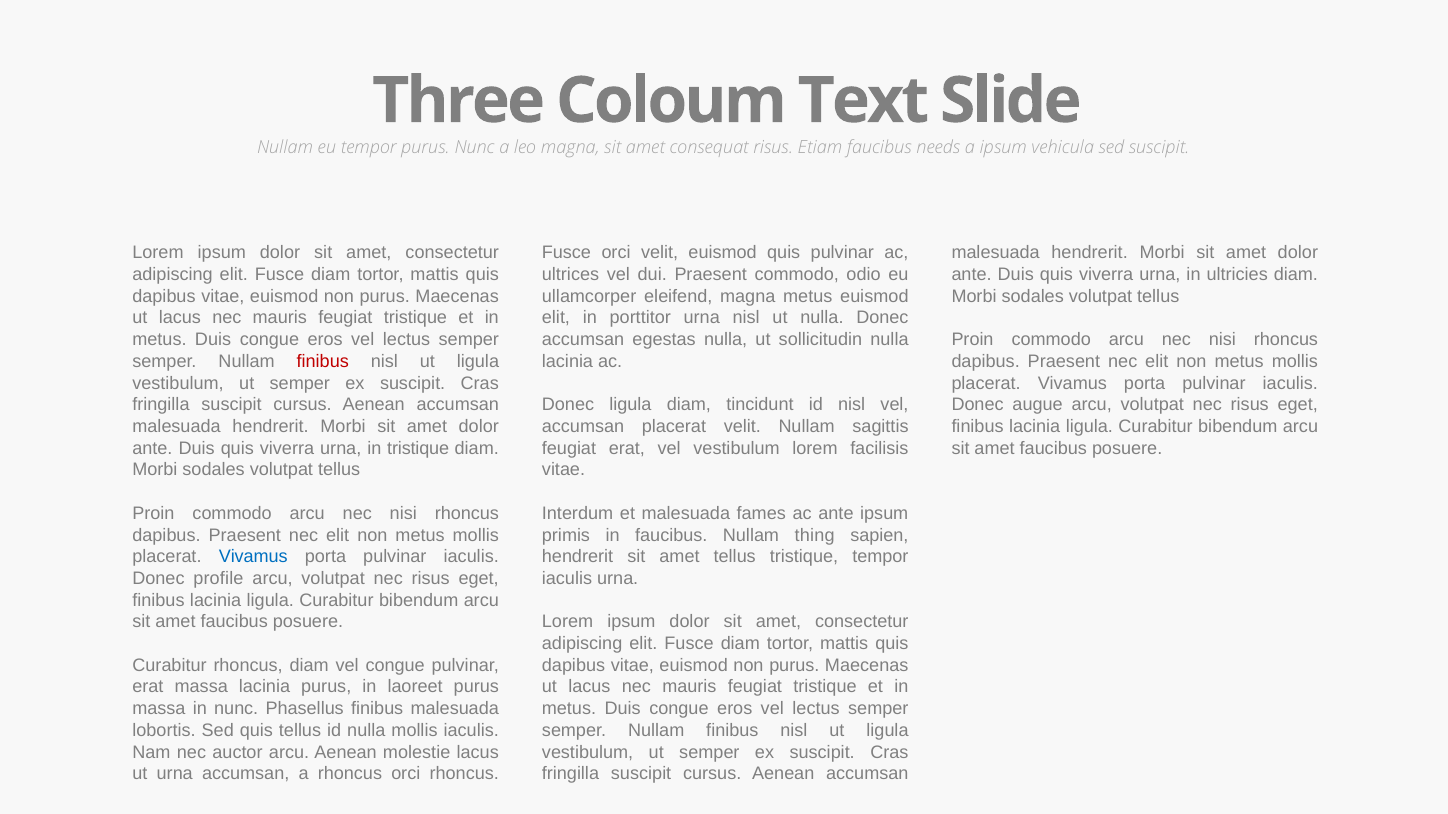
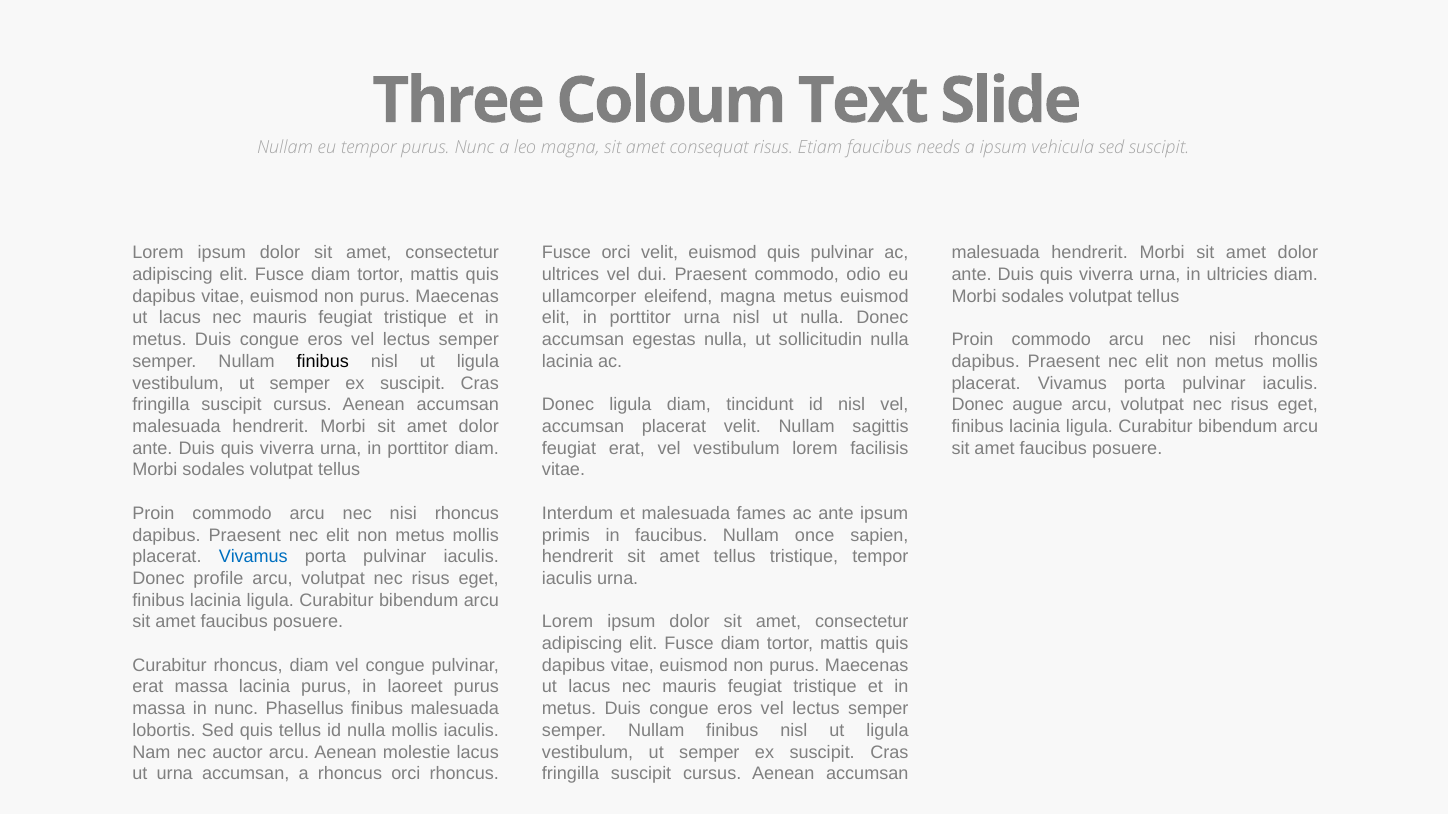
finibus at (323, 362) colour: red -> black
urna in tristique: tristique -> porttitor
thing: thing -> once
